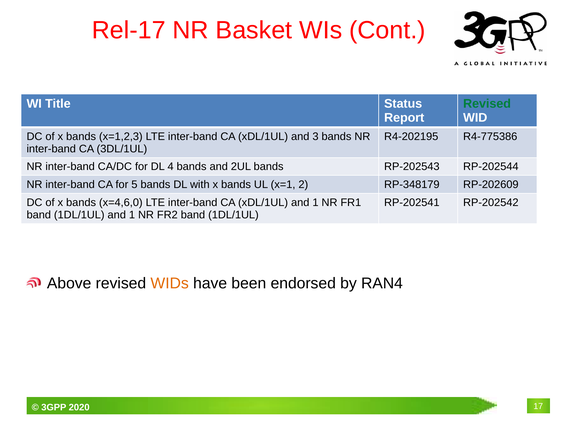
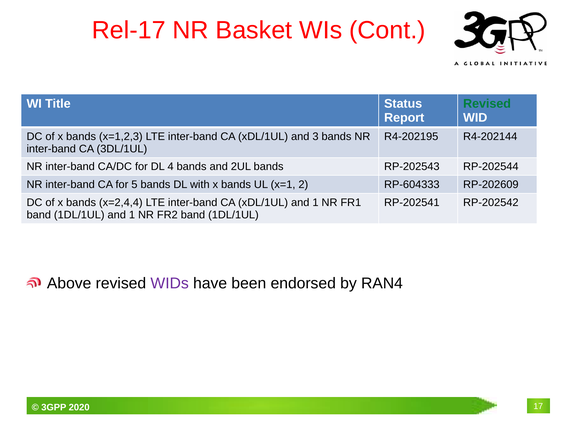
R4-775386: R4-775386 -> R4-202144
RP-348179: RP-348179 -> RP-604333
x=4,6,0: x=4,6,0 -> x=2,4,4
WIDs colour: orange -> purple
